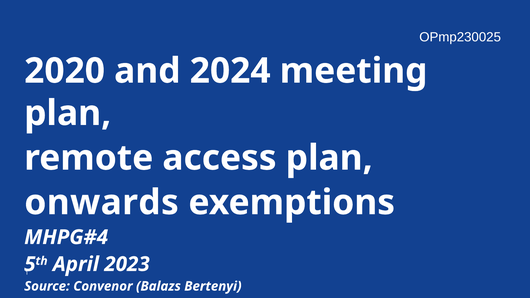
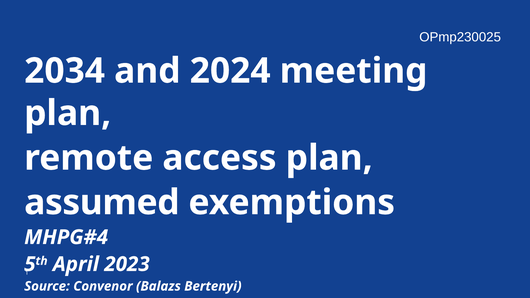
2020: 2020 -> 2034
onwards: onwards -> assumed
